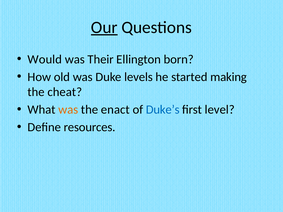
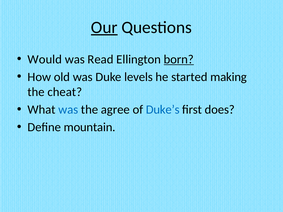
Their: Their -> Read
born underline: none -> present
was at (68, 110) colour: orange -> blue
enact: enact -> agree
level: level -> does
resources: resources -> mountain
